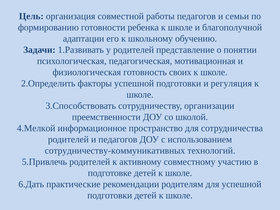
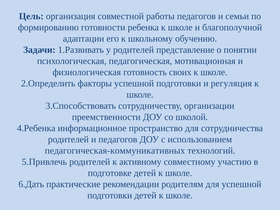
4.Мелкой: 4.Мелкой -> 4.Ребенка
сотрудничеству-коммуникативных: сотрудничеству-коммуникативных -> педагогическая-коммуникативных
